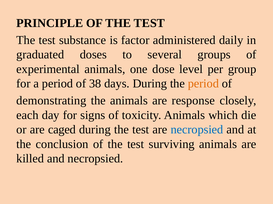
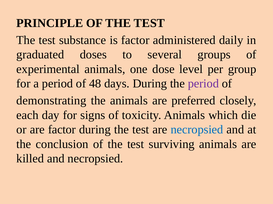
38: 38 -> 48
period at (203, 84) colour: orange -> purple
response: response -> preferred
are caged: caged -> factor
